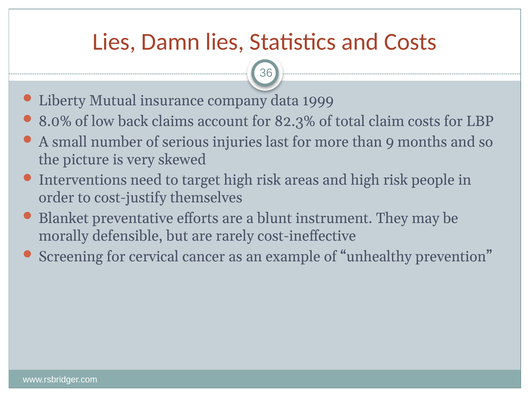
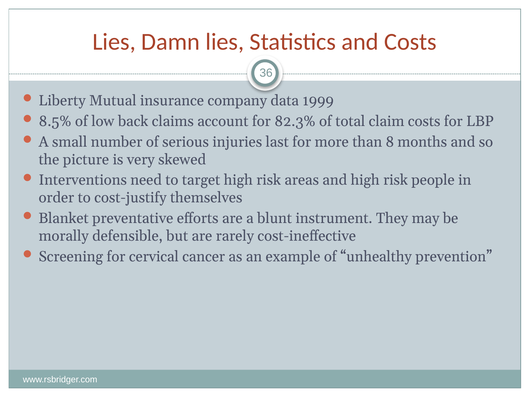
8.0%: 8.0% -> 8.5%
9: 9 -> 8
